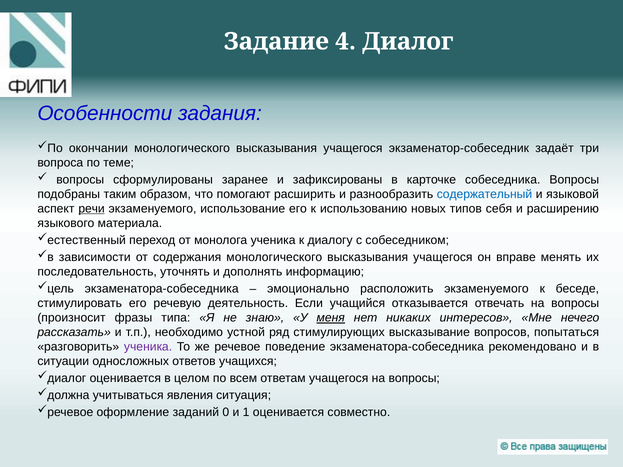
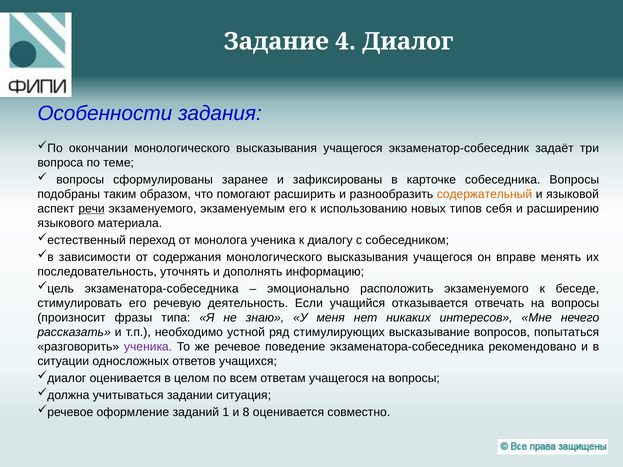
содержательный colour: blue -> orange
использование: использование -> экзаменуемым
меня underline: present -> none
явления: явления -> задании
0: 0 -> 1
1: 1 -> 8
